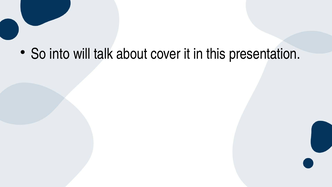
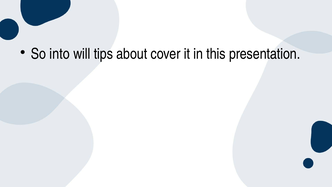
talk: talk -> tips
